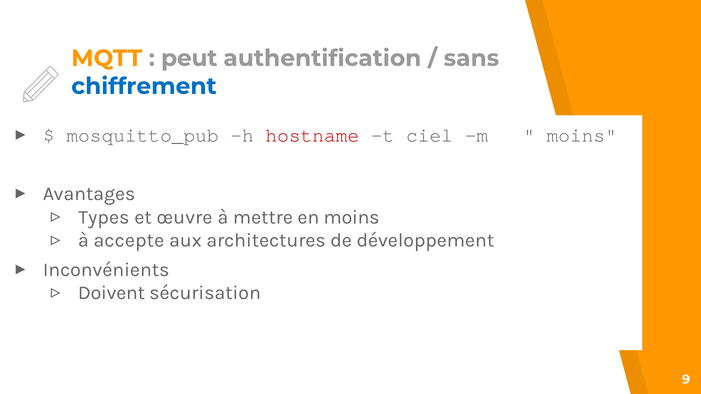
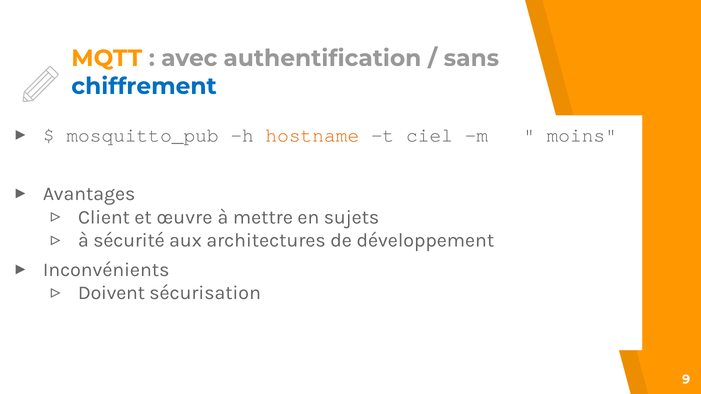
peut: peut -> avec
hostname colour: red -> orange
Types: Types -> Client
en moins: moins -> sujets
accepte: accepte -> sécurité
